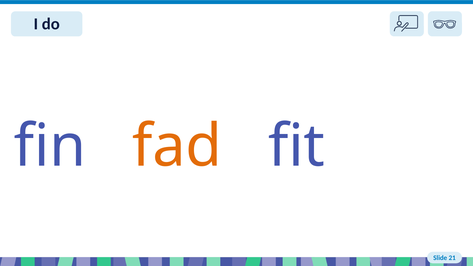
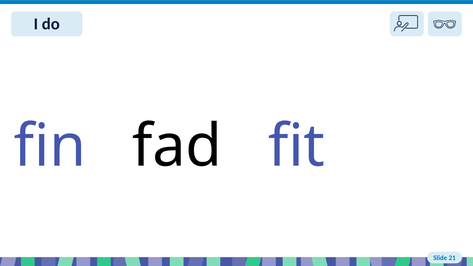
fad colour: orange -> black
